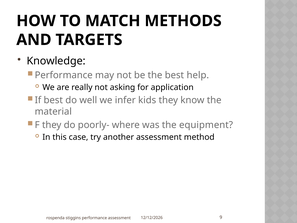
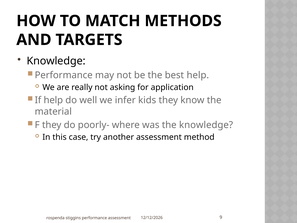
If best: best -> help
the equipment: equipment -> knowledge
